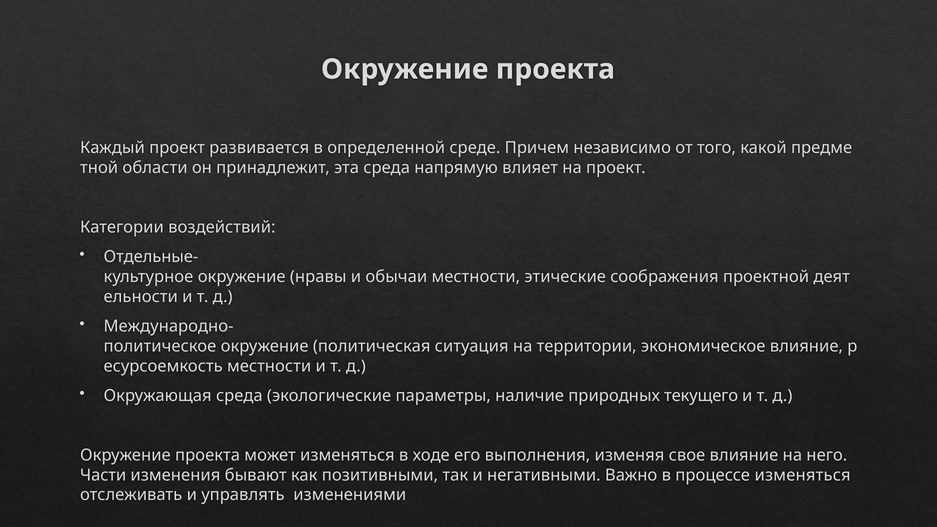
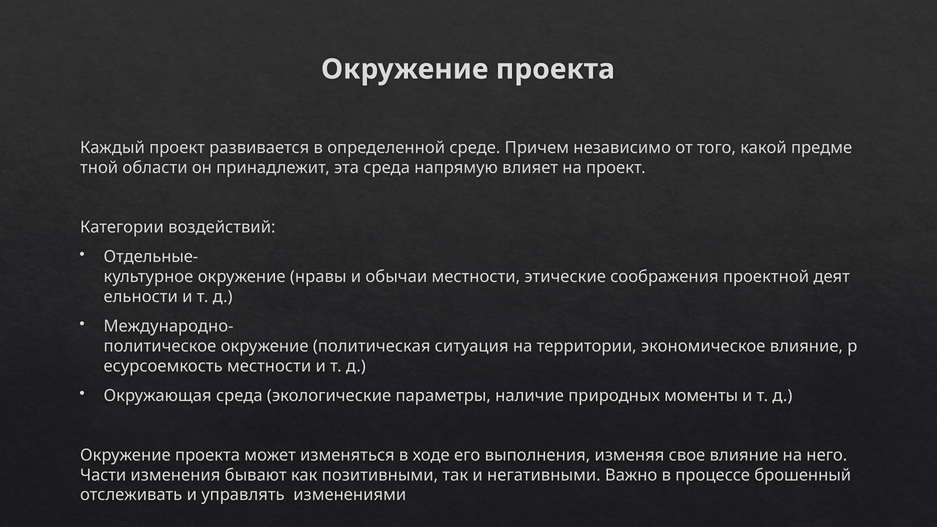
текущего: текущего -> моменты
процессе изменяться: изменяться -> брошенный
